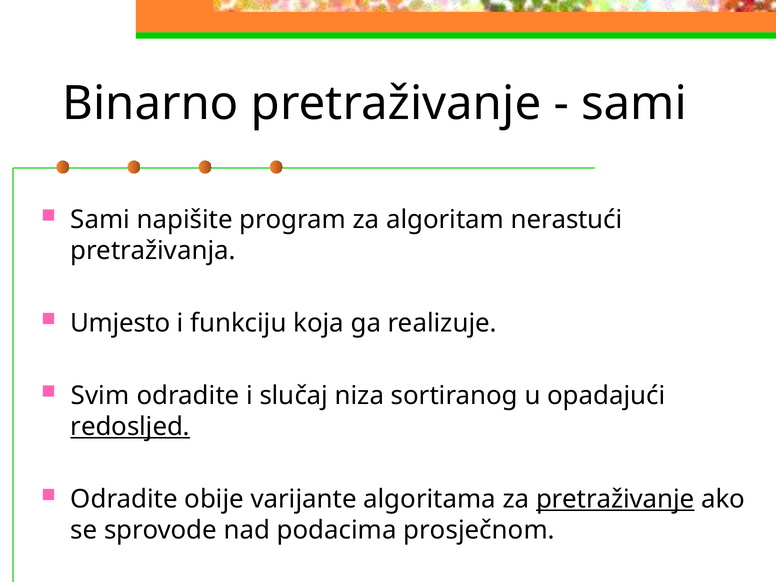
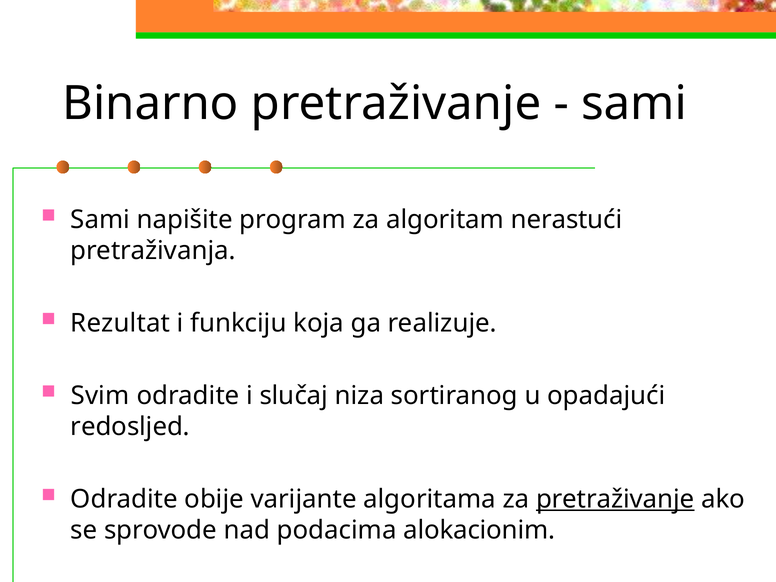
Umjesto: Umjesto -> Rezultat
redosljed underline: present -> none
prosječnom: prosječnom -> alokacionim
